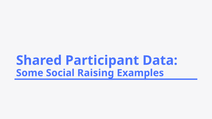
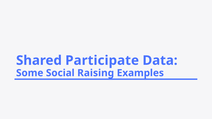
Participant: Participant -> Participate
